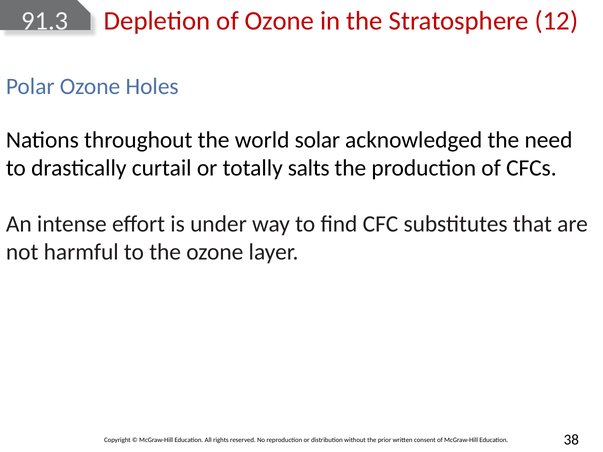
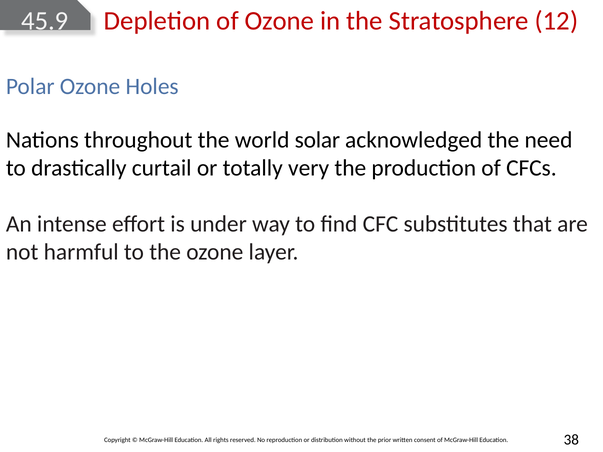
91.3: 91.3 -> 45.9
salts: salts -> very
